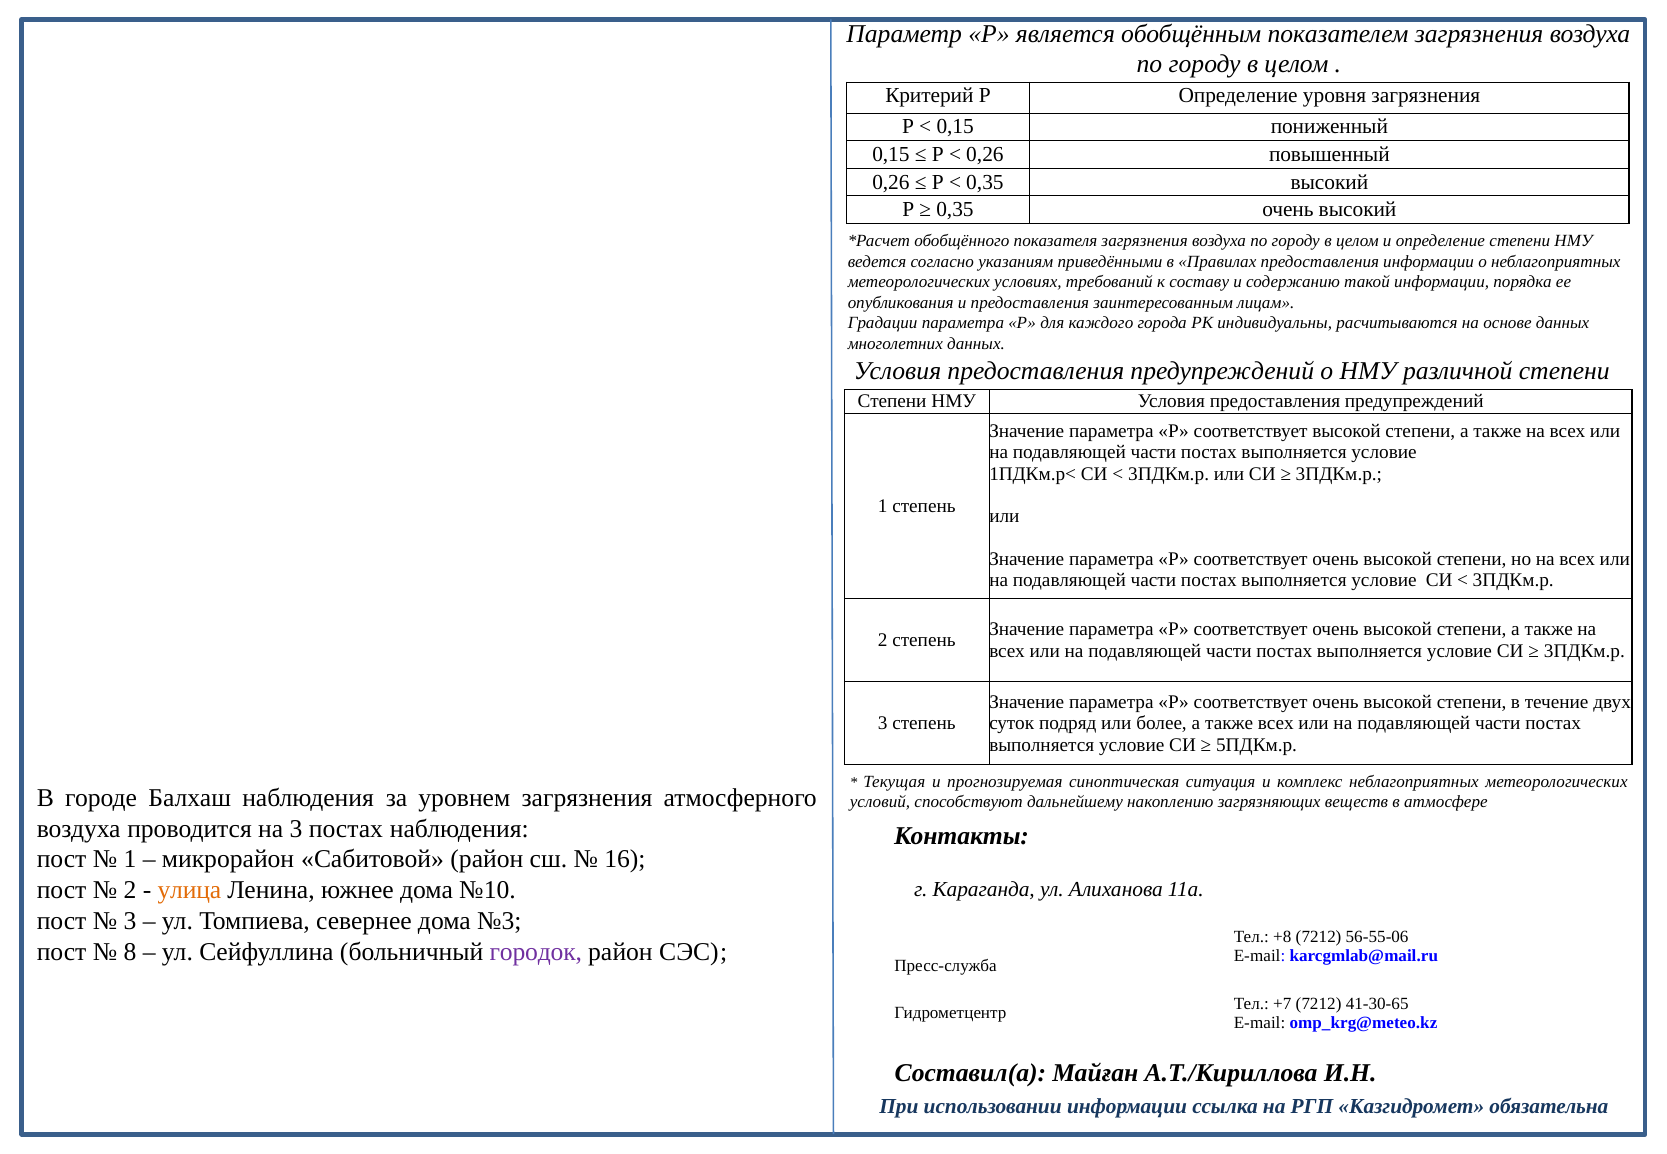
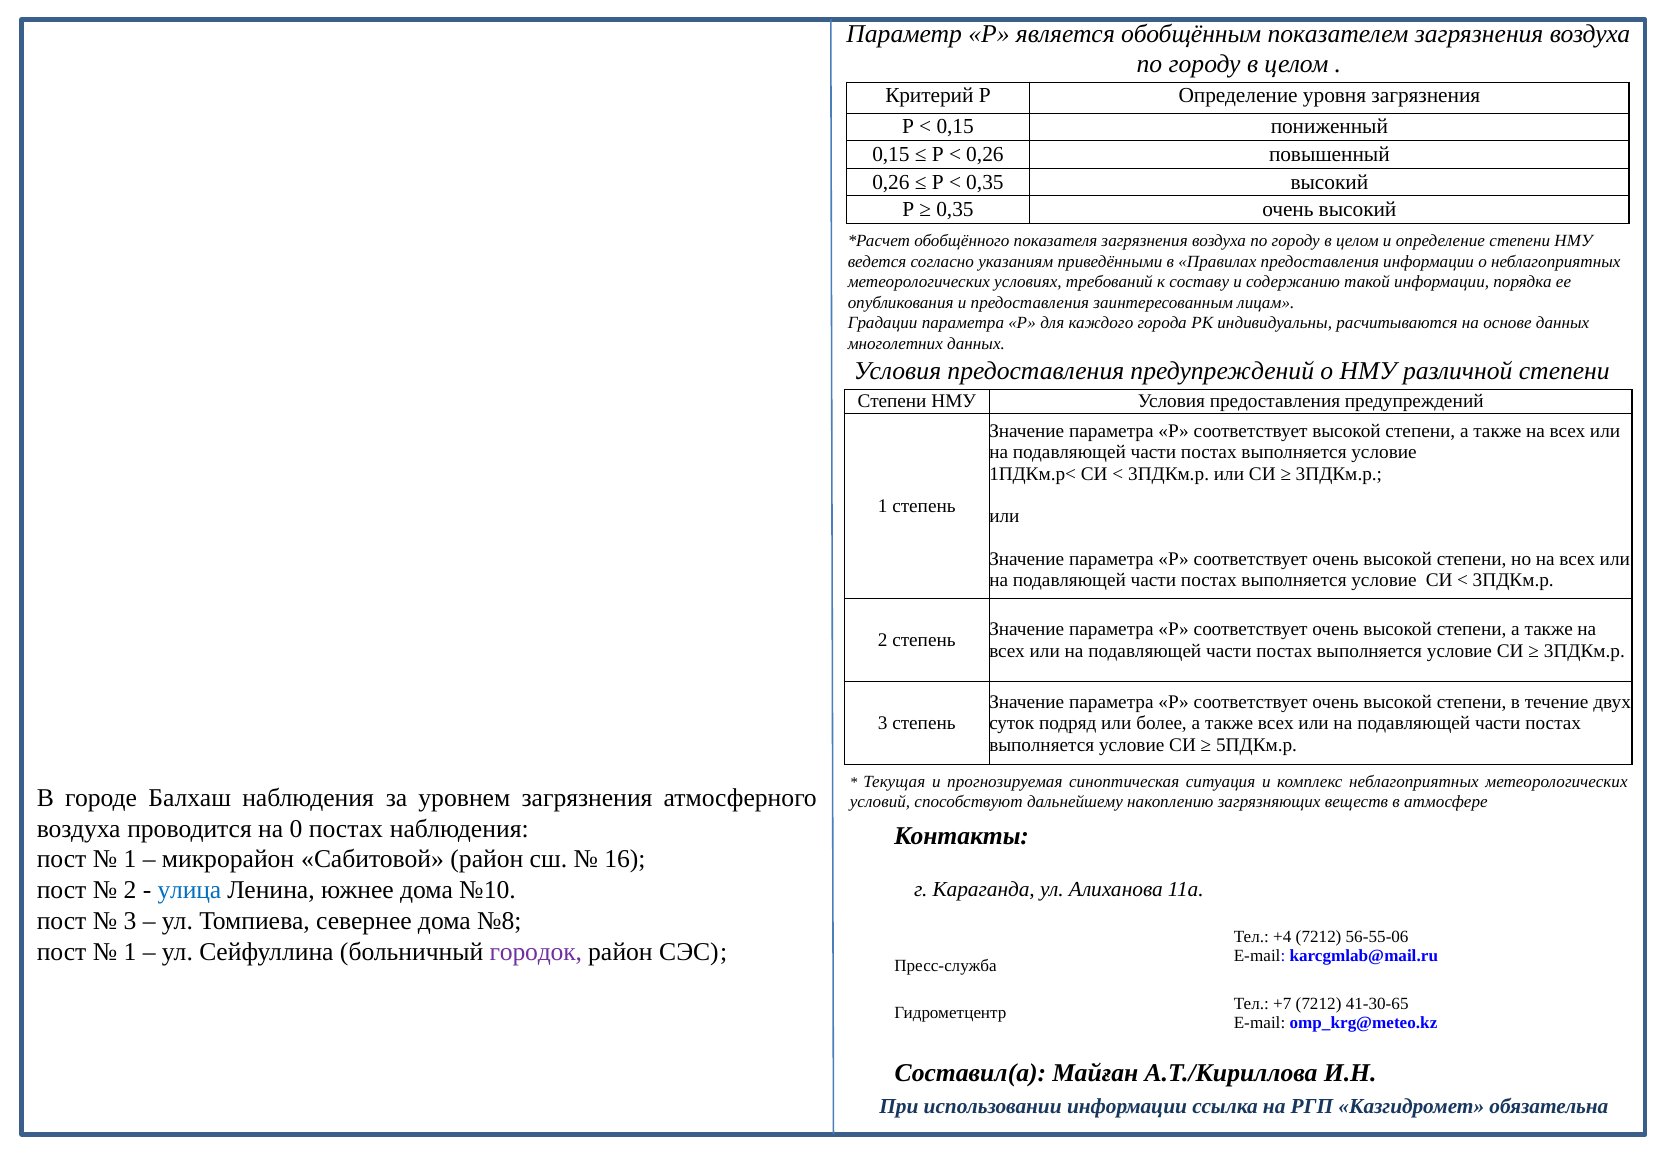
на 3: 3 -> 0
улица colour: orange -> blue
№3: №3 -> №8
+8: +8 -> +4
8 at (130, 952): 8 -> 1
